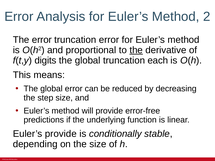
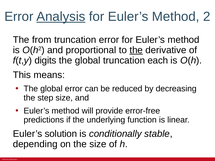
Analysis underline: none -> present
The error: error -> from
Euler’s provide: provide -> solution
